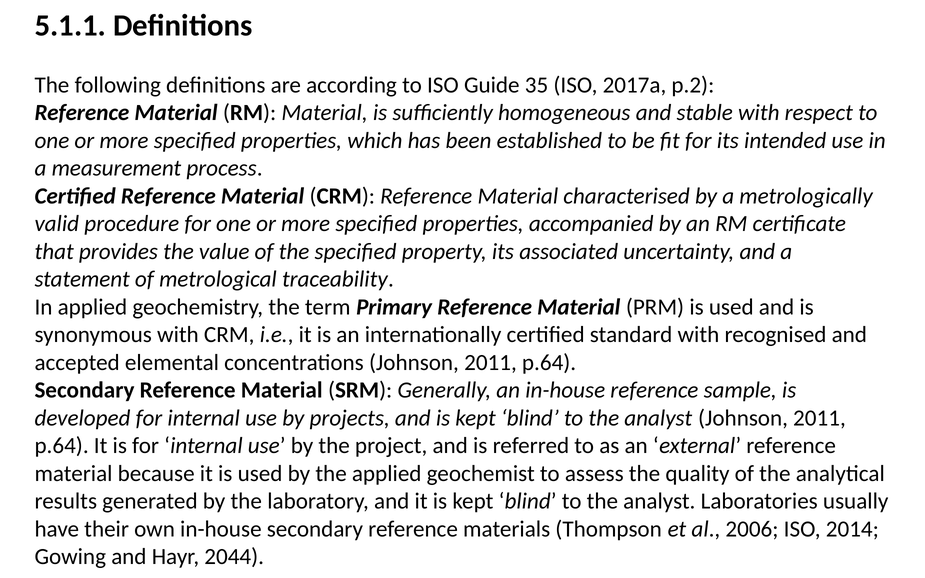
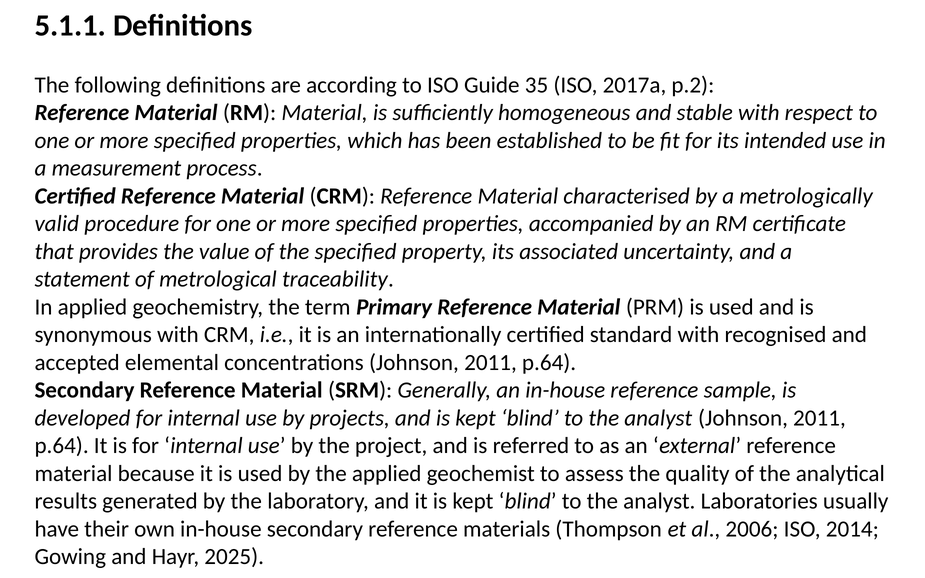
2044: 2044 -> 2025
